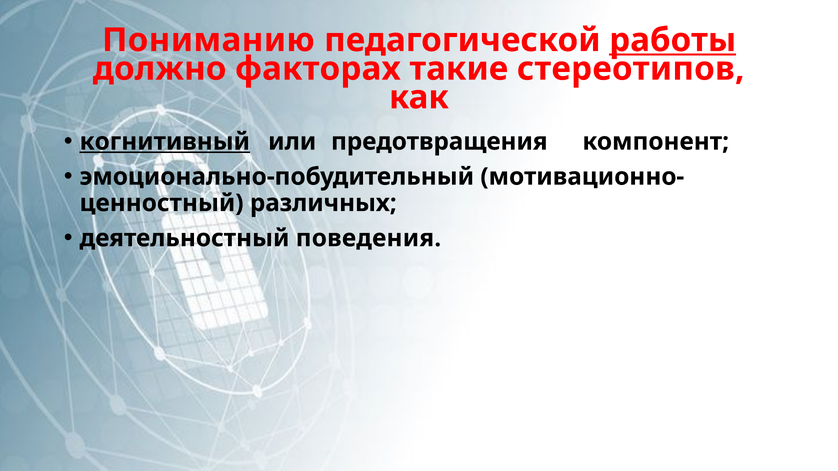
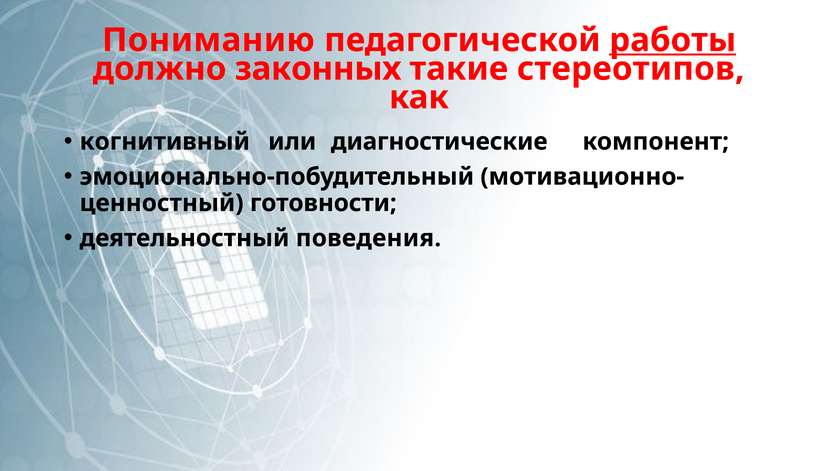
факторах: факторах -> законных
когнитивный underline: present -> none
предотвращения: предотвращения -> диагностические
различных: различных -> готовности
